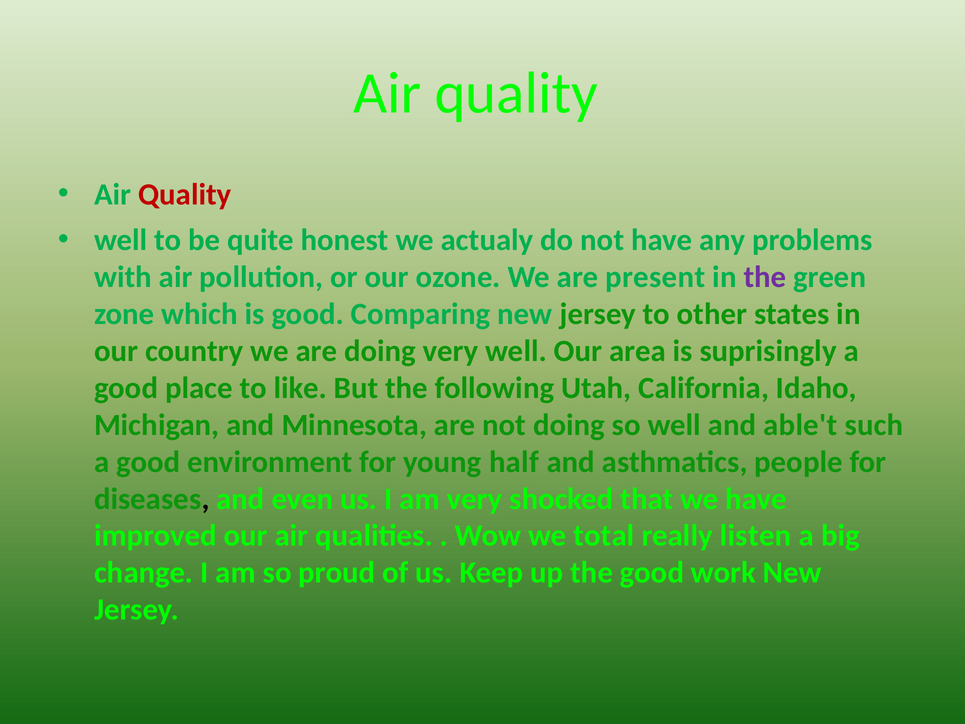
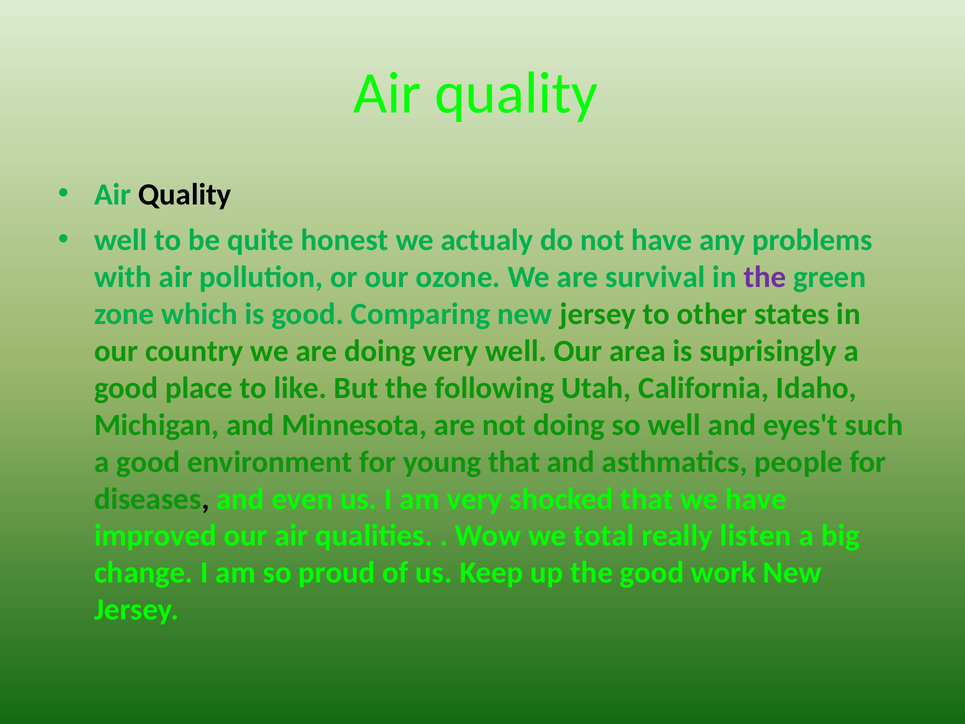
Quality at (185, 194) colour: red -> black
present: present -> survival
able't: able't -> eyes't
young half: half -> that
